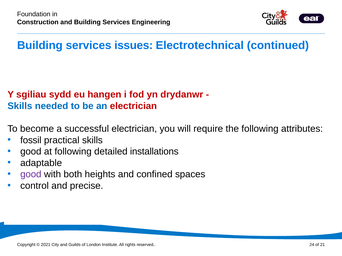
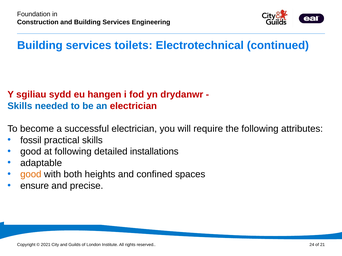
issues: issues -> toilets
good at (31, 175) colour: purple -> orange
control: control -> ensure
